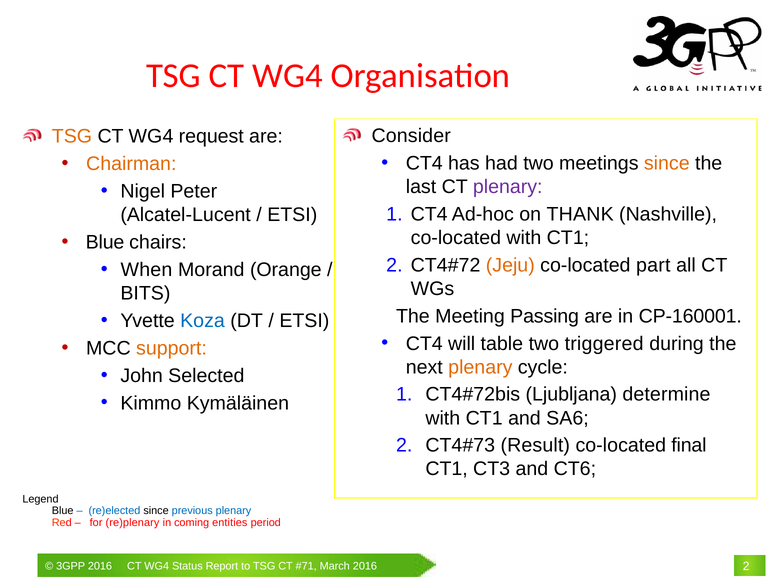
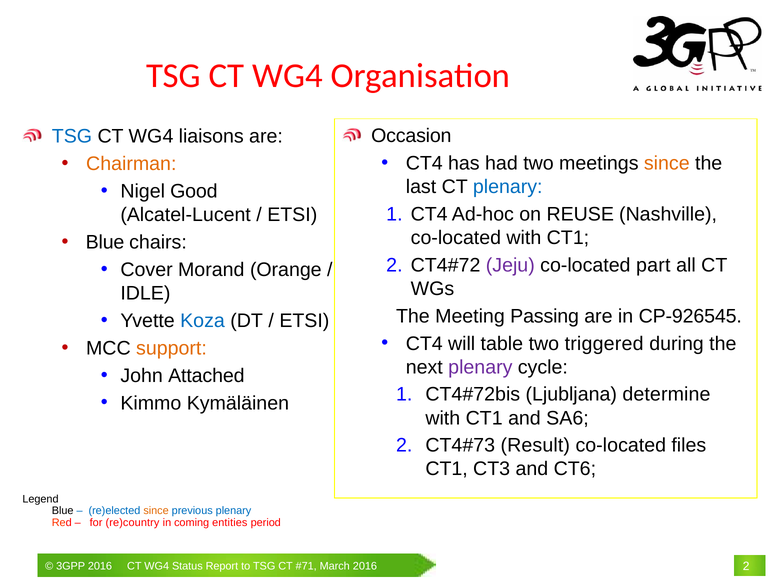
Consider: Consider -> Occasion
TSG at (72, 137) colour: orange -> blue
request: request -> liaisons
plenary at (508, 187) colour: purple -> blue
Peter: Peter -> Good
THANK: THANK -> REUSE
Jeju colour: orange -> purple
When: When -> Cover
BITS: BITS -> IDLE
CP-160001: CP-160001 -> CP-926545
plenary at (480, 367) colour: orange -> purple
Selected: Selected -> Attached
final: final -> files
since at (156, 511) colour: black -> orange
re)plenary: re)plenary -> re)country
